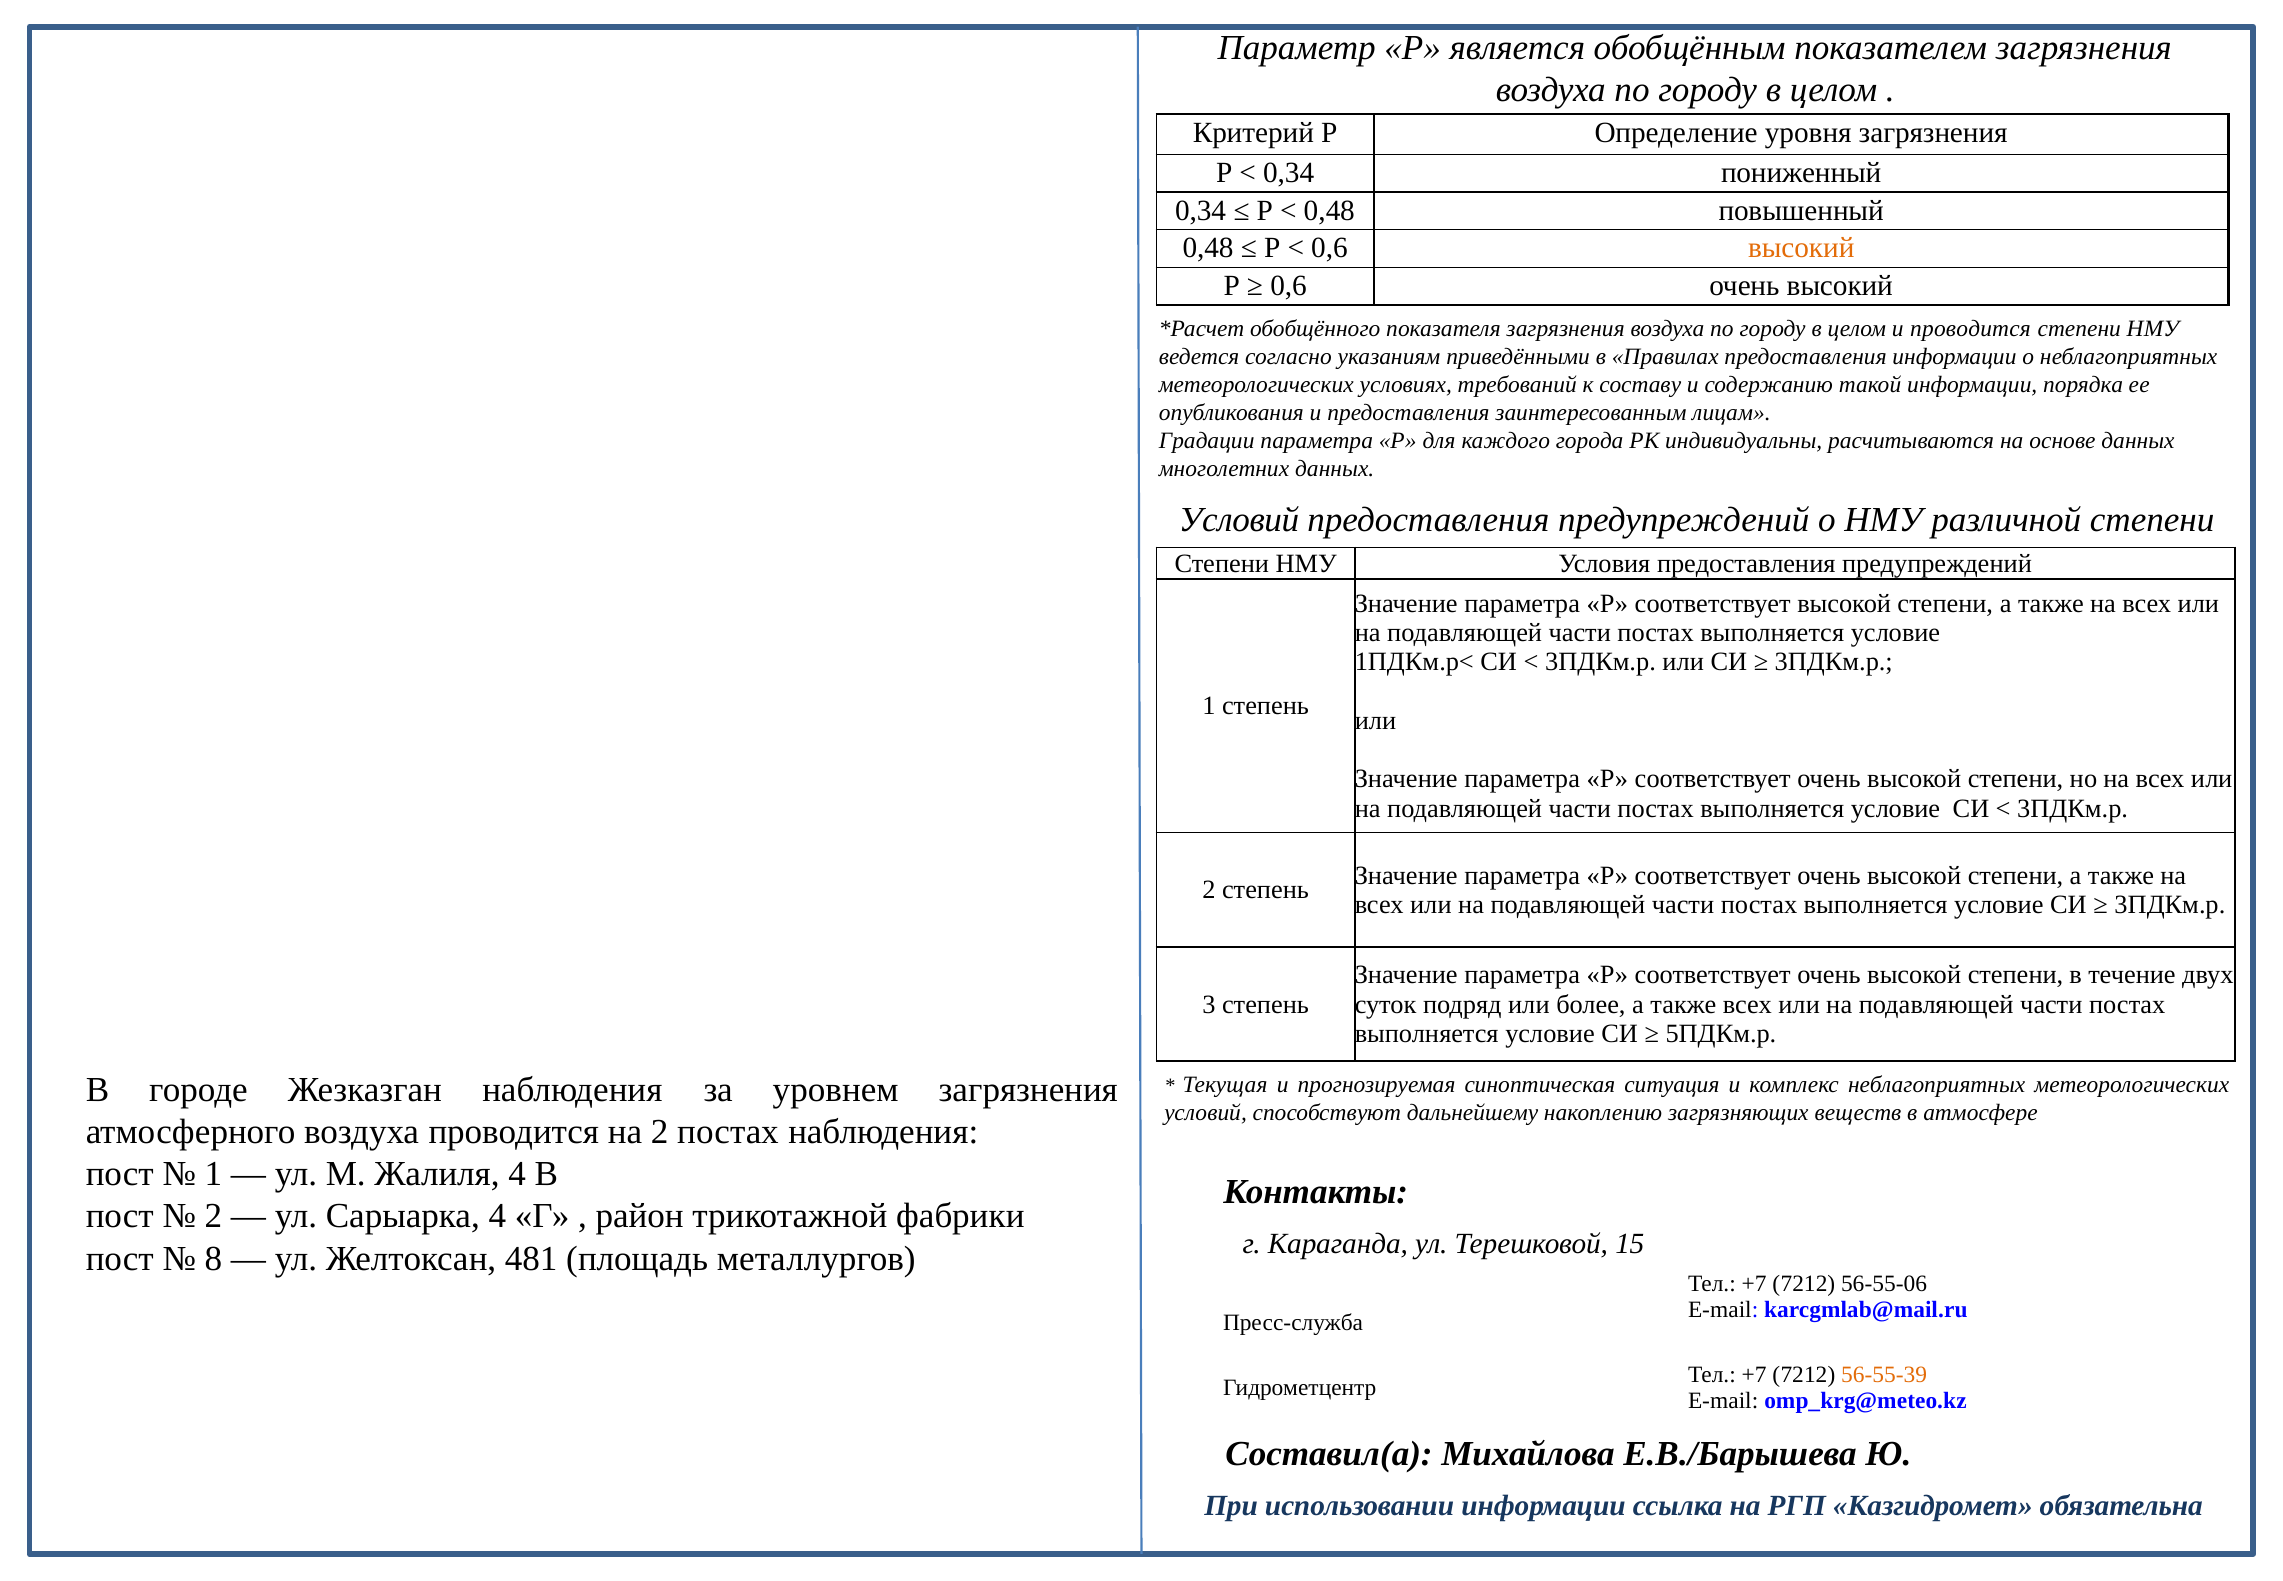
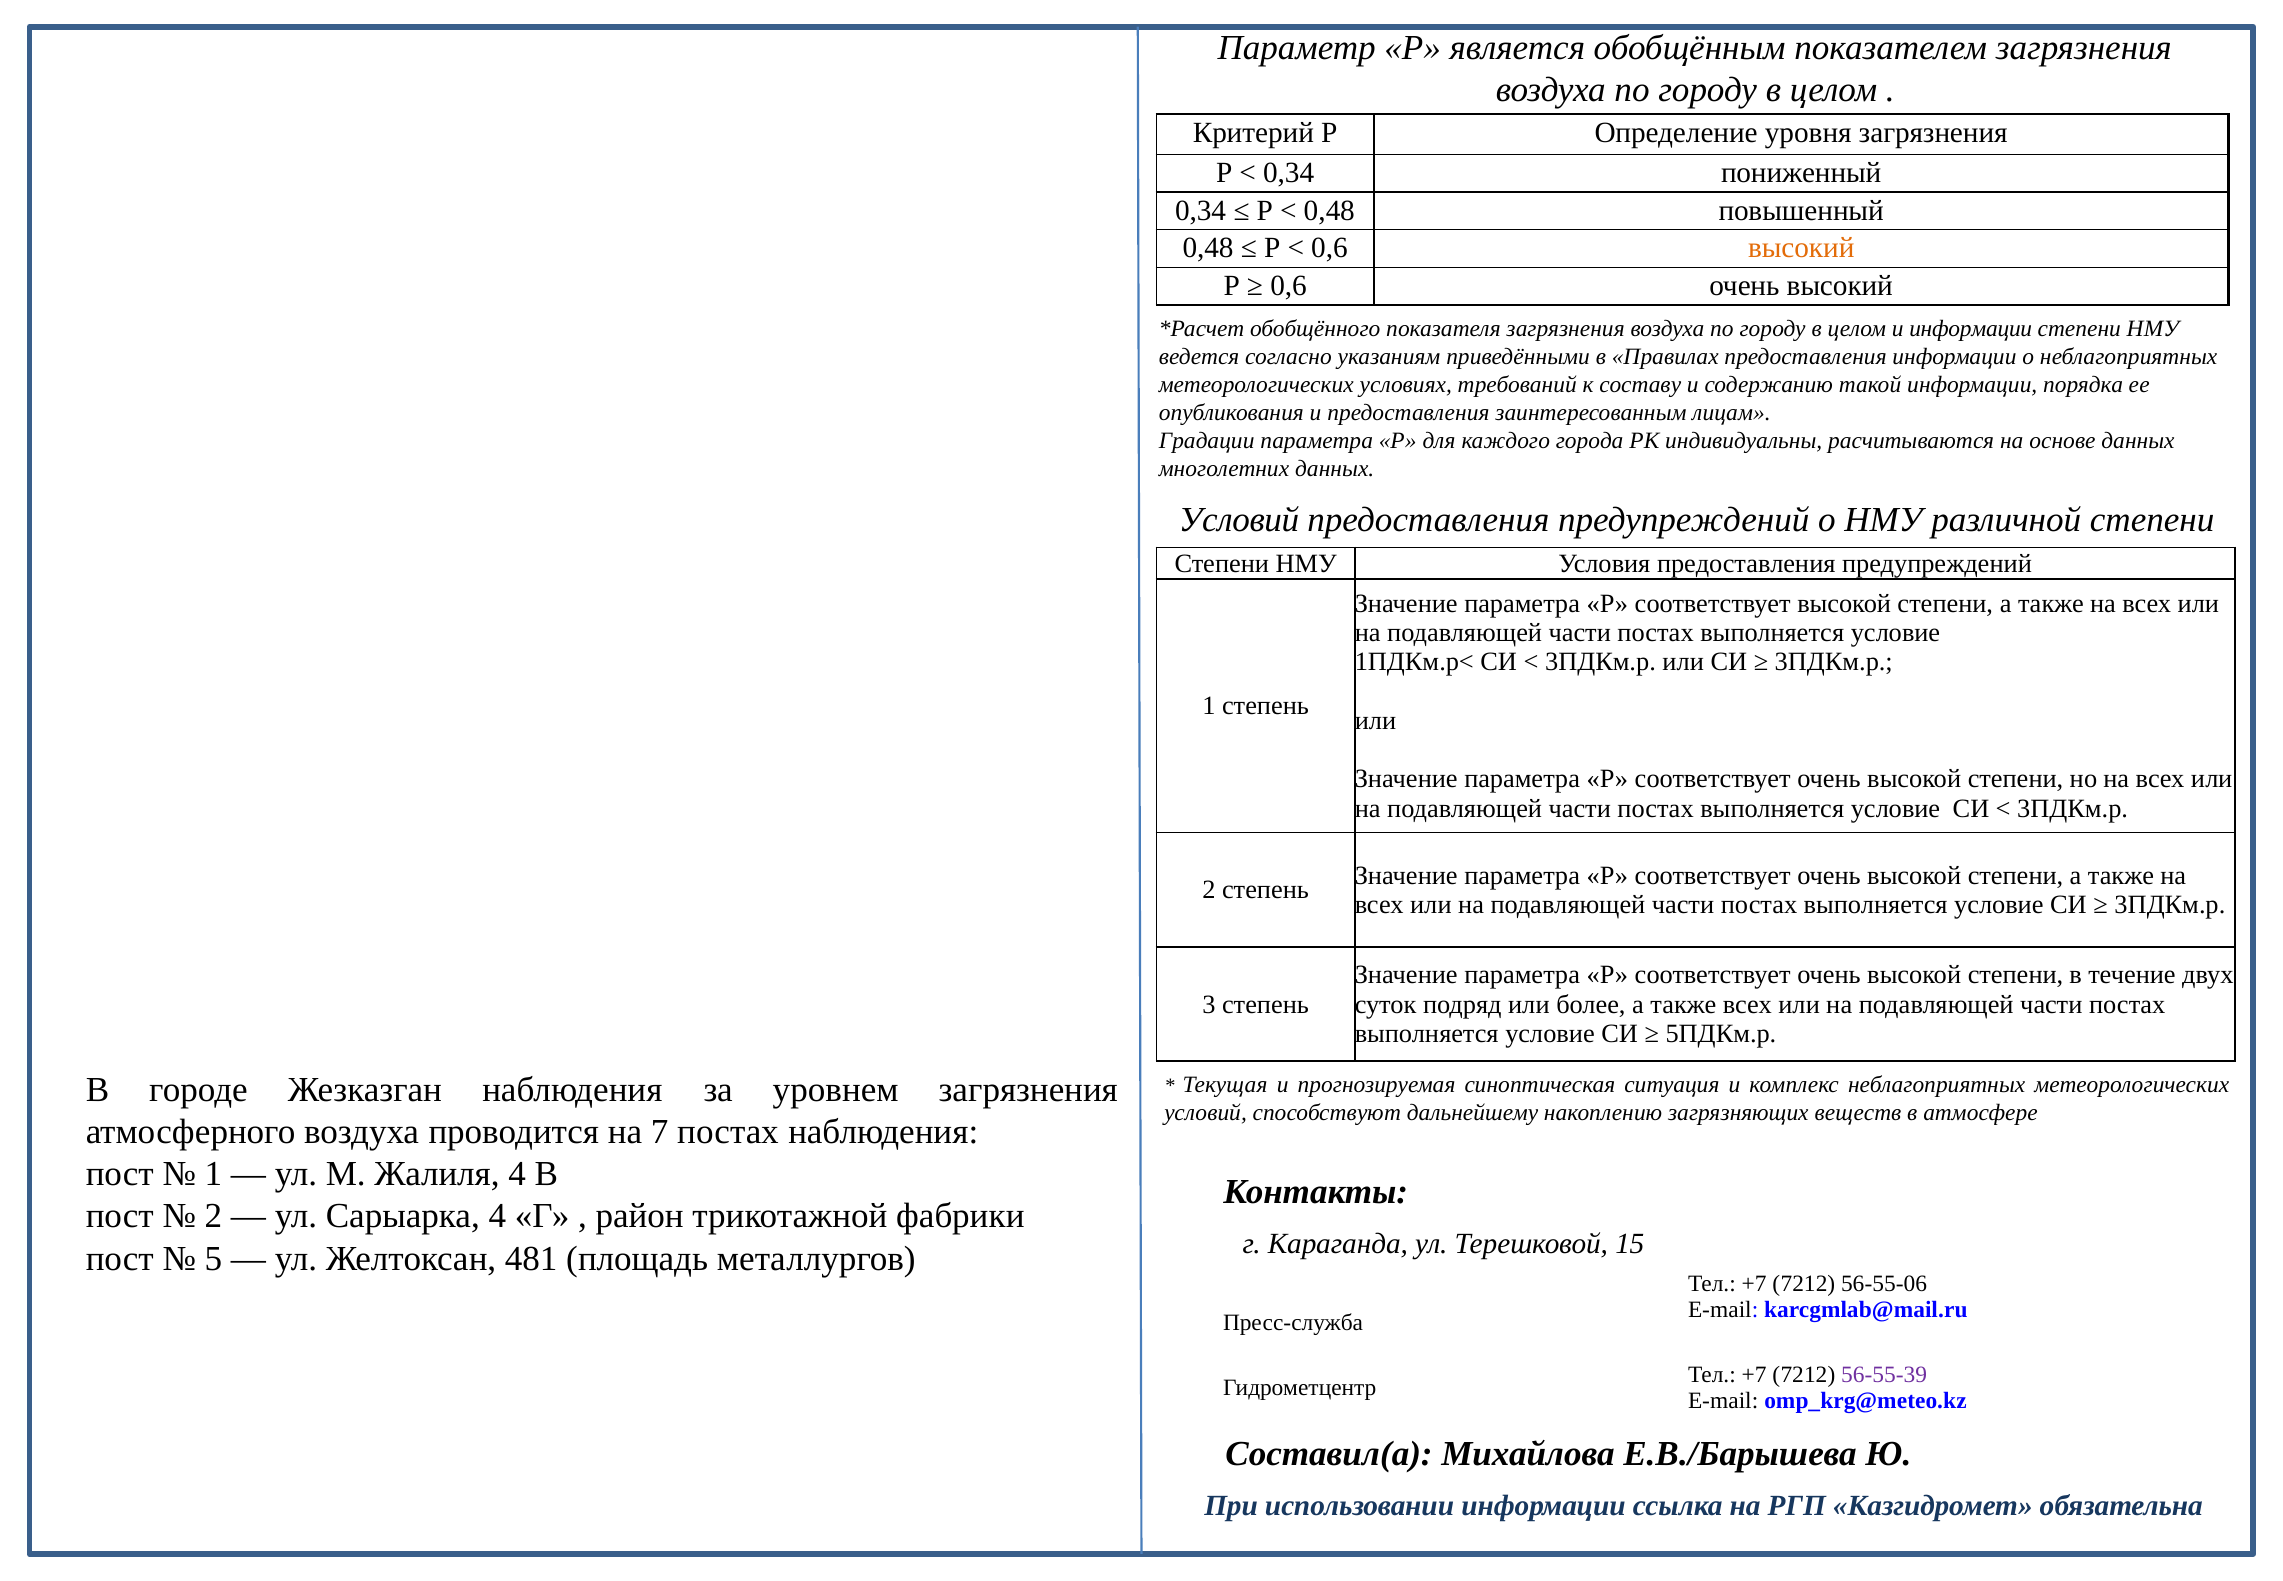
и проводится: проводится -> информации
на 2: 2 -> 7
8: 8 -> 5
56-55-39 colour: orange -> purple
